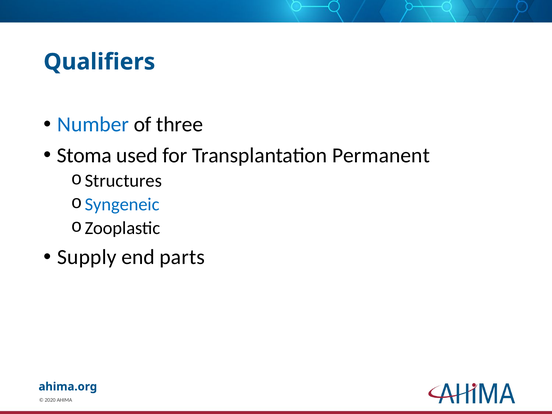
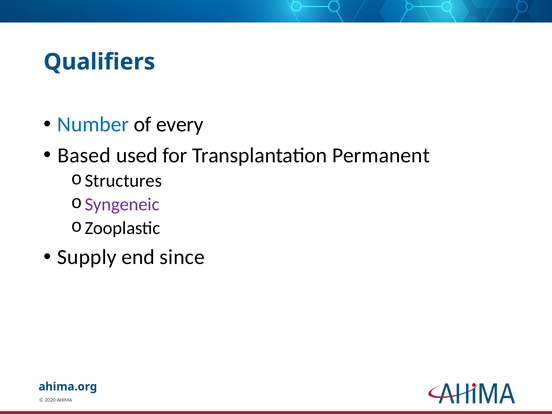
three: three -> every
Stoma: Stoma -> Based
Syngeneic colour: blue -> purple
parts: parts -> since
